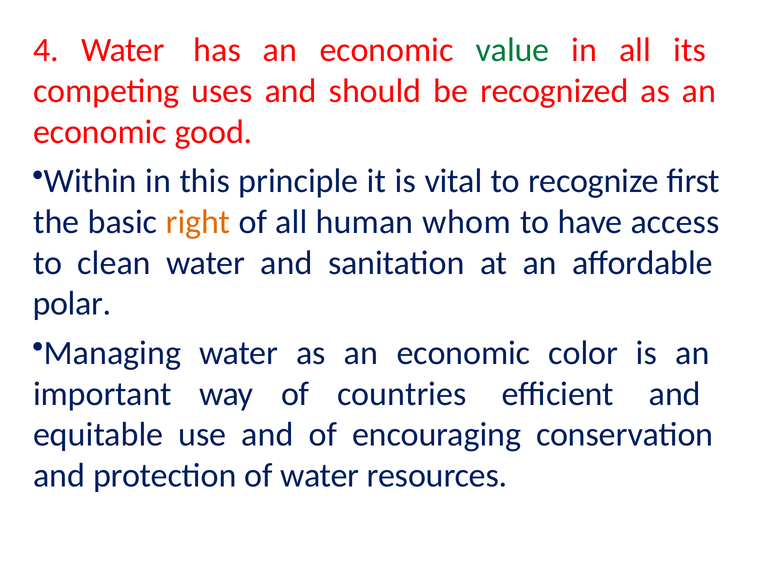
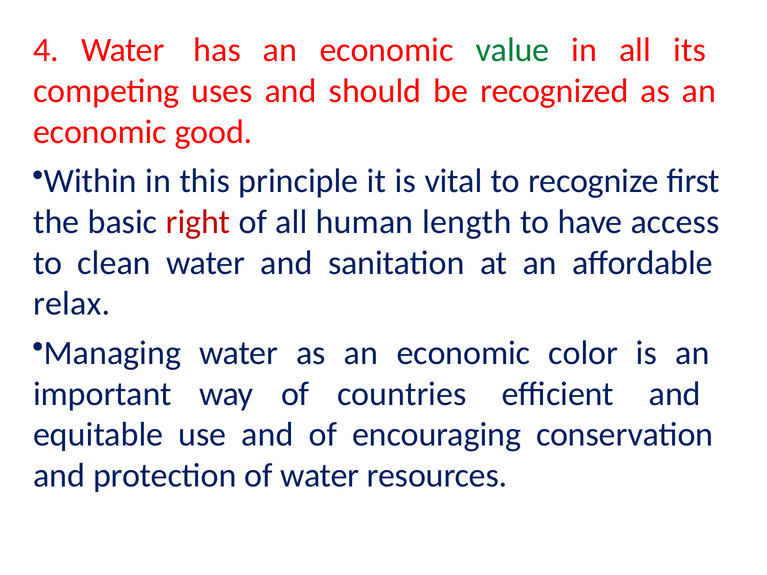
right colour: orange -> red
whom: whom -> length
polar: polar -> relax
